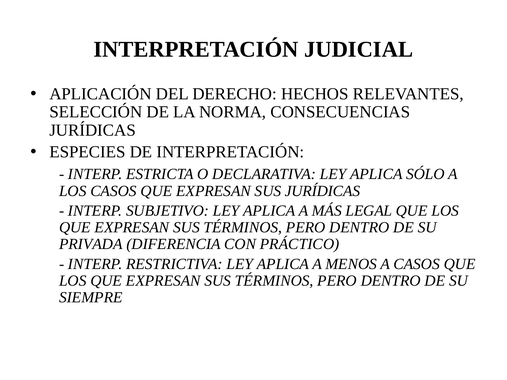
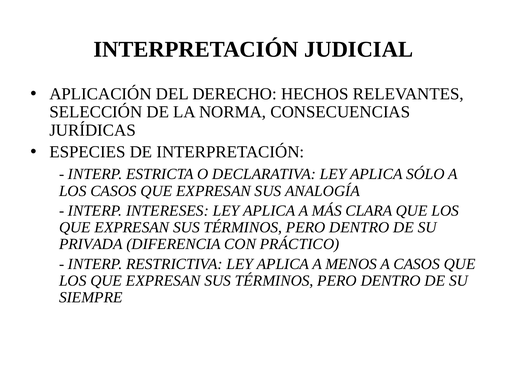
SUS JURÍDICAS: JURÍDICAS -> ANALOGÍA
SUBJETIVO: SUBJETIVO -> INTERESES
LEGAL: LEGAL -> CLARA
